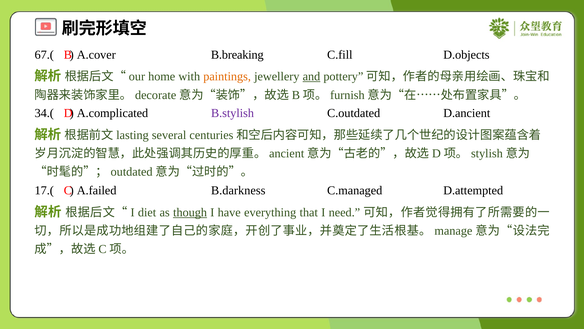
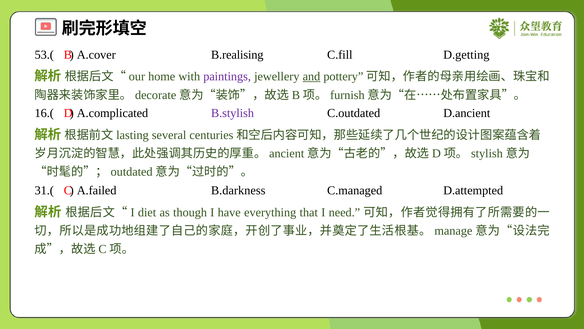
67.(: 67.( -> 53.(
B.breaking: B.breaking -> B.realising
D.objects: D.objects -> D.getting
paintings colour: orange -> purple
34.(: 34.( -> 16.(
17.(: 17.( -> 31.(
though underline: present -> none
